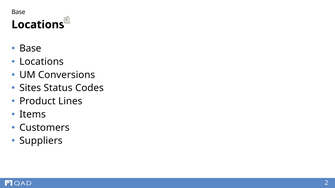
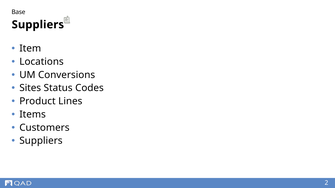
Locations at (38, 25): Locations -> Suppliers
Base at (30, 49): Base -> Item
